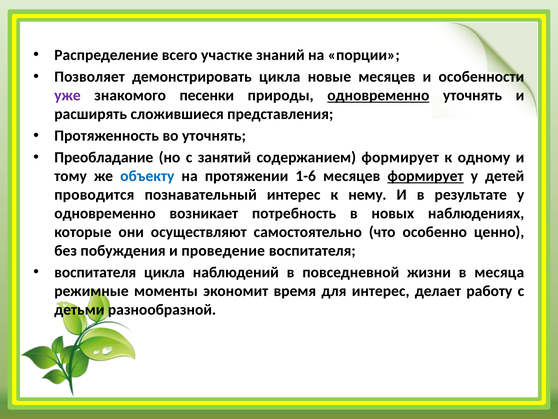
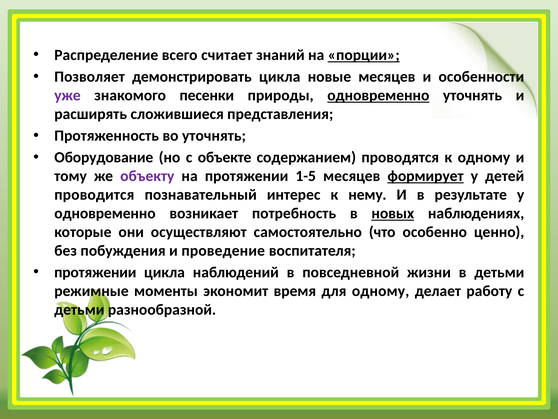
участке: участке -> считает
порции underline: none -> present
Преобладание: Преобладание -> Оборудование
занятий: занятий -> объекте
содержанием формирует: формирует -> проводятся
объекту colour: blue -> purple
1-6: 1-6 -> 1-5
новых underline: none -> present
воспитателя at (95, 272): воспитателя -> протяжении
в месяца: месяца -> детьми
для интерес: интерес -> одному
